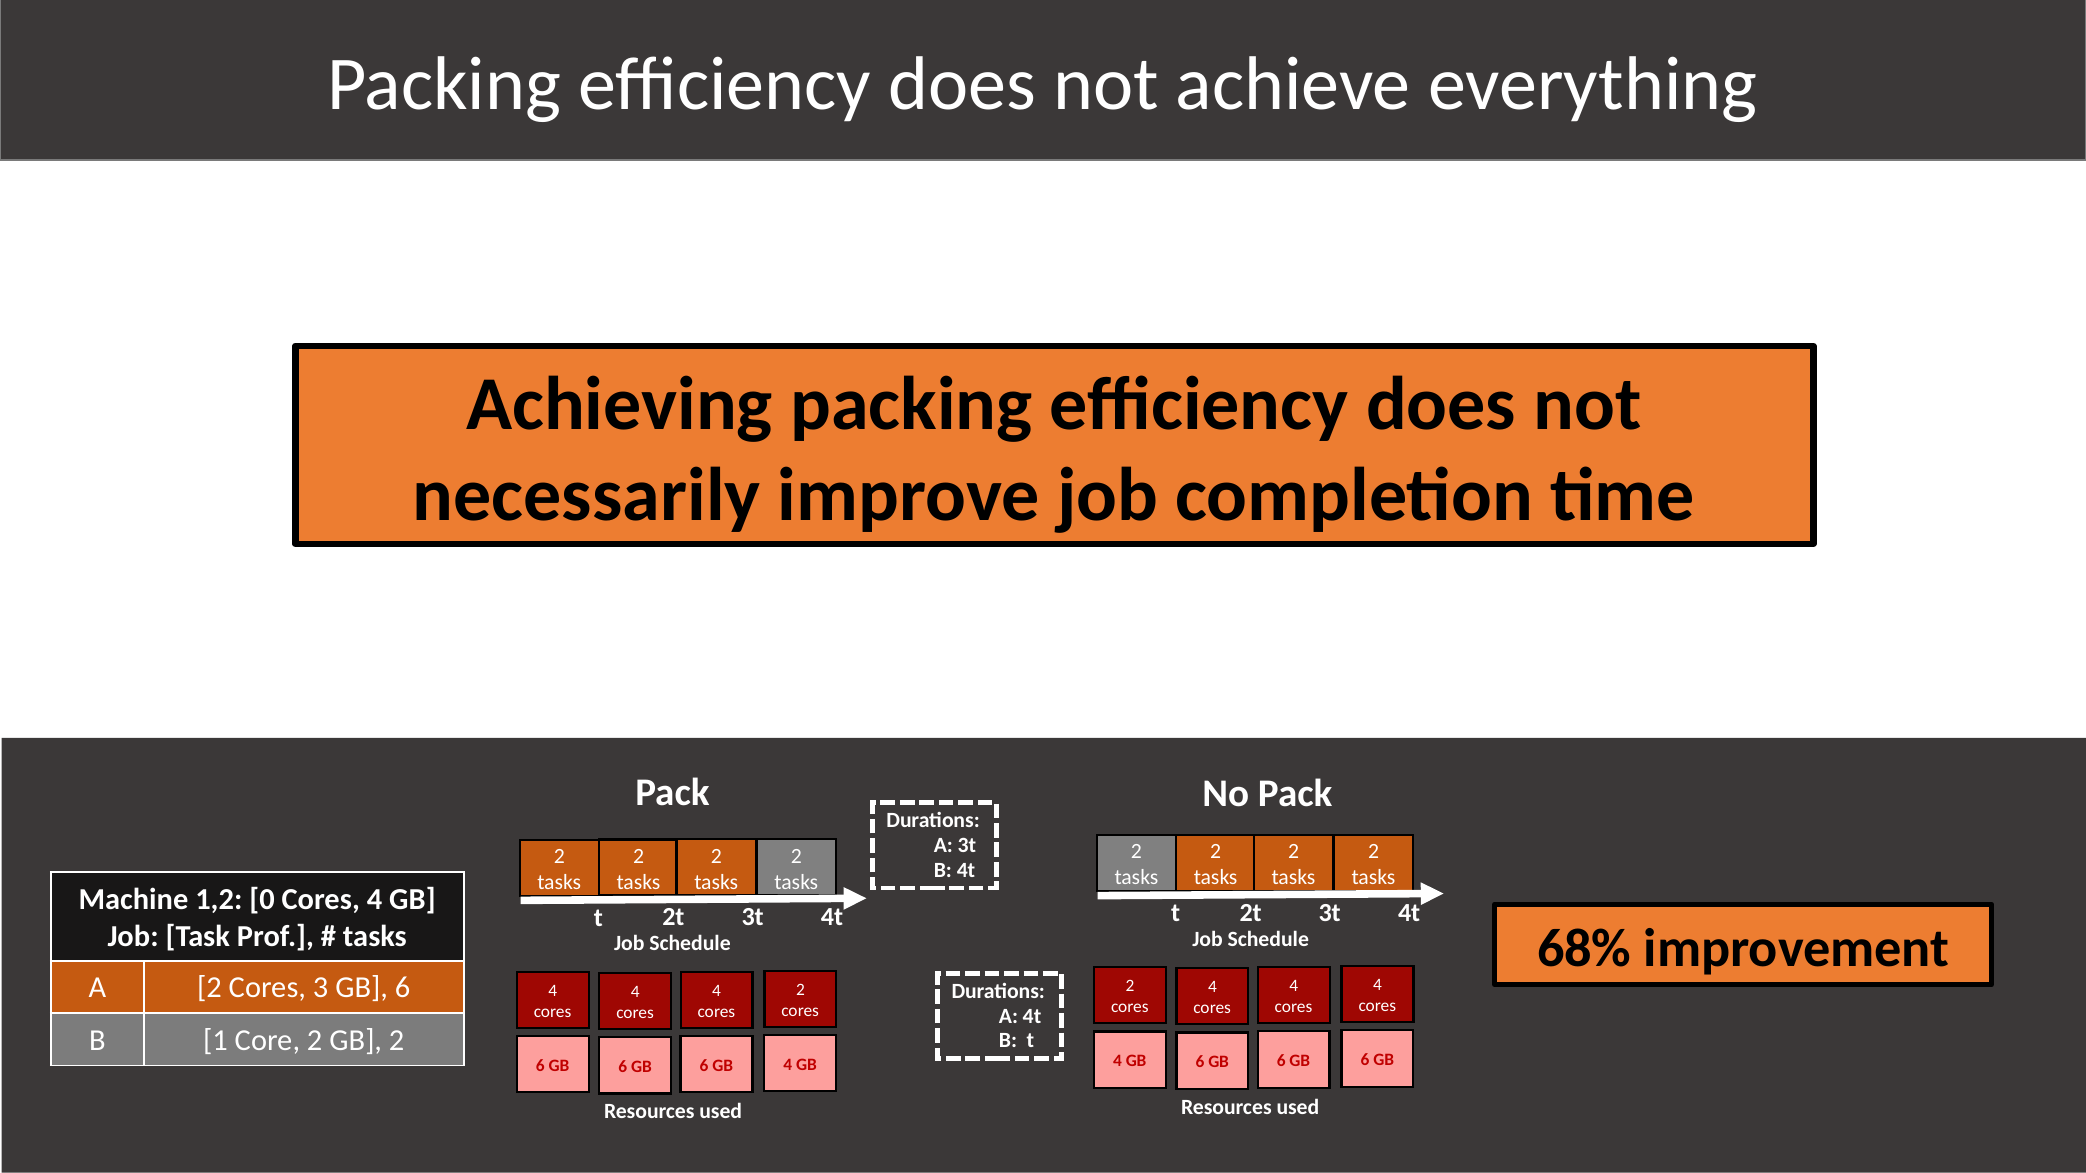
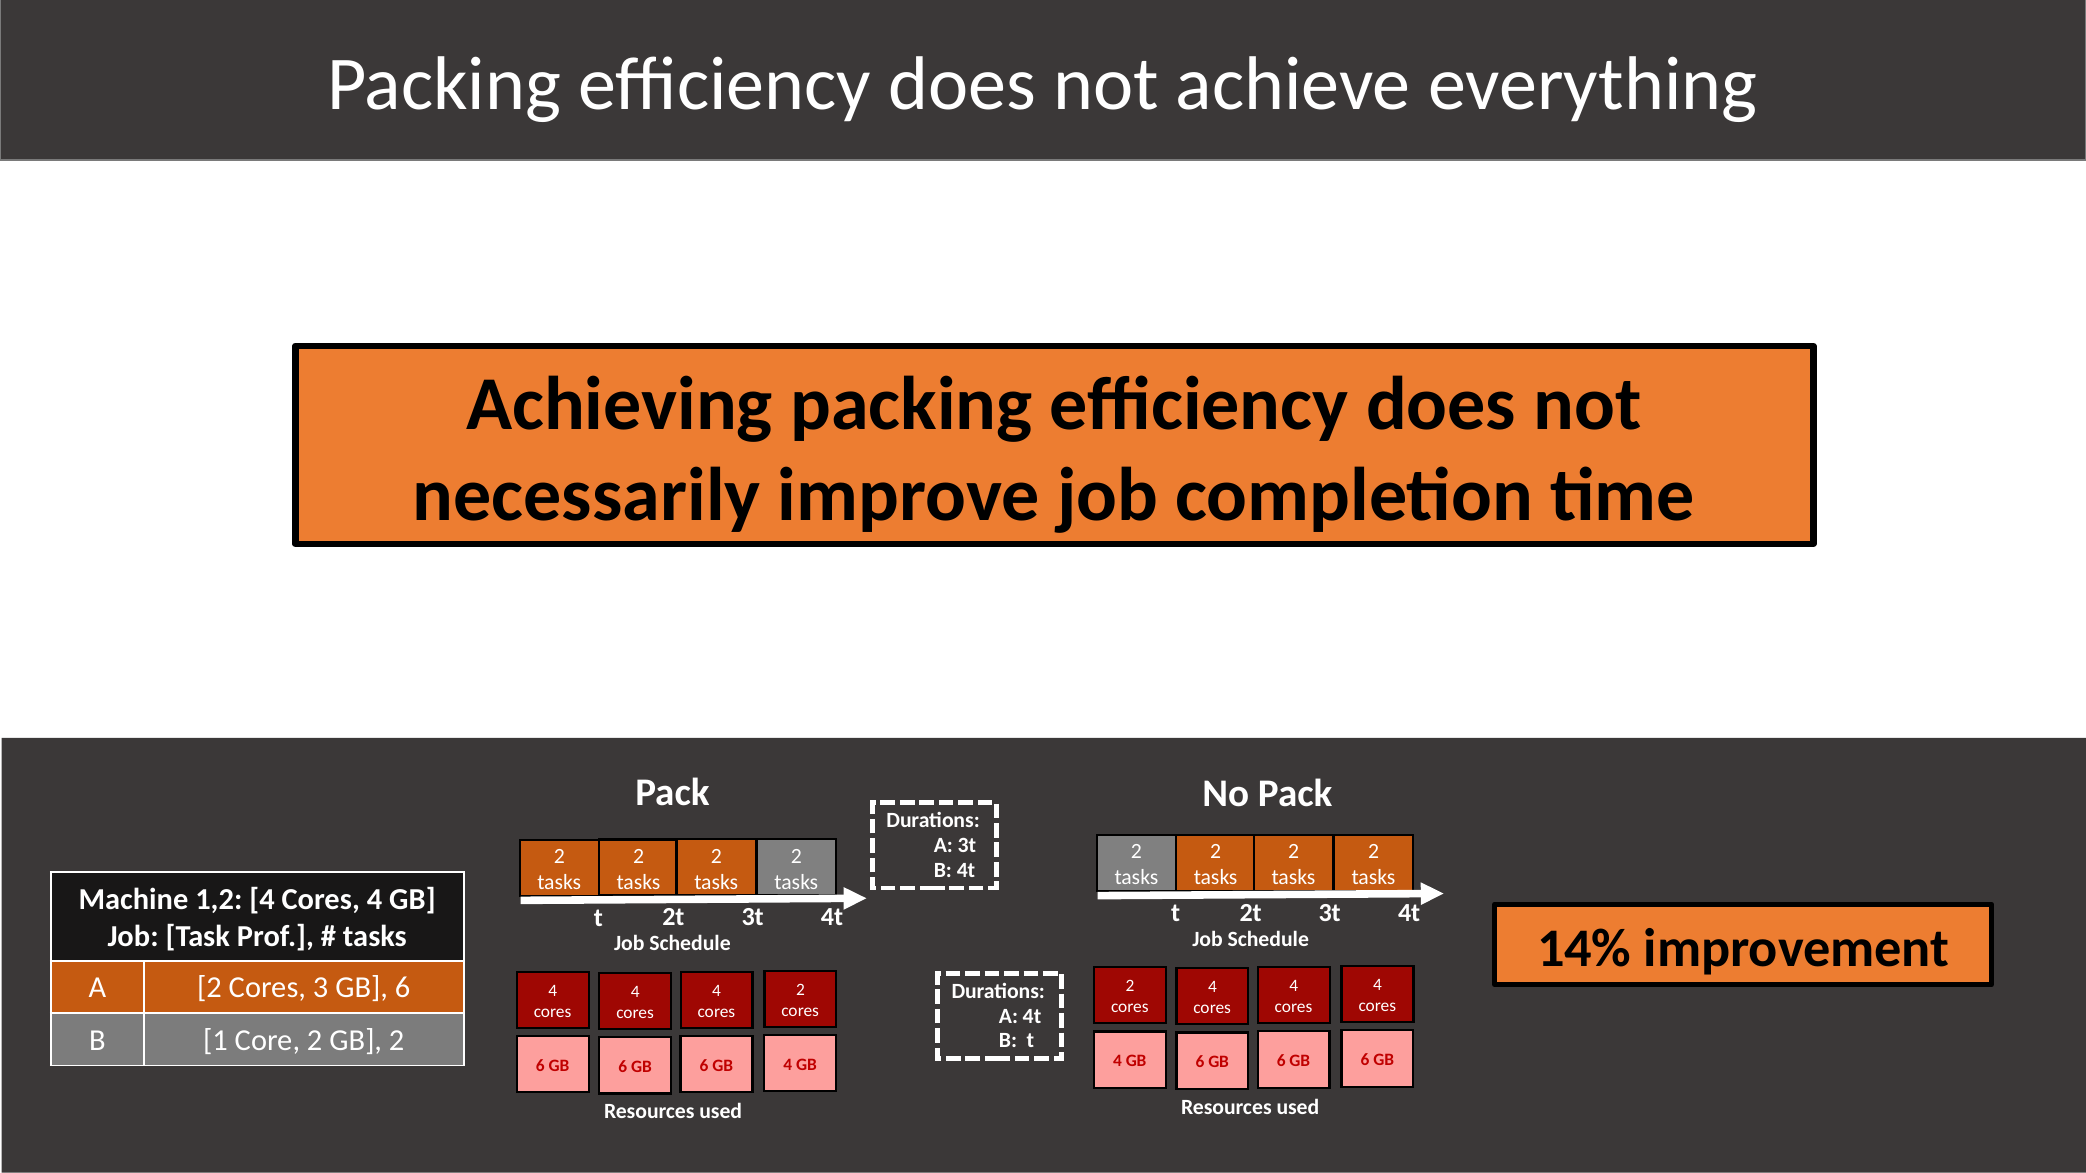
1,2 0: 0 -> 4
68%: 68% -> 14%
